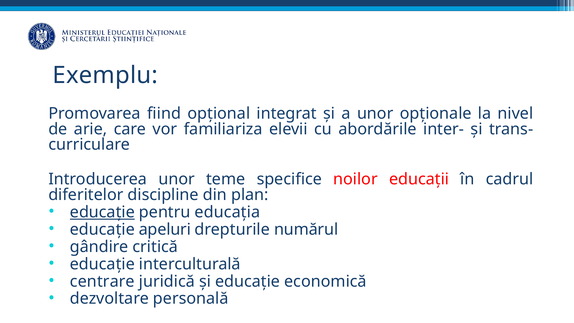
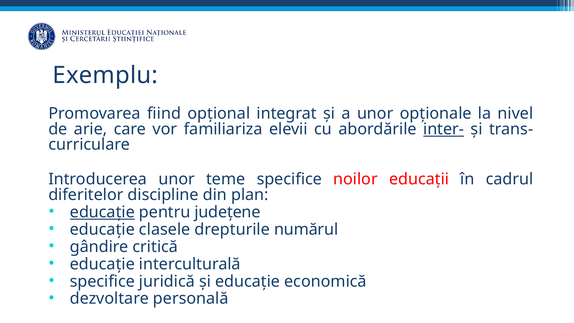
inter- underline: none -> present
educația: educația -> județene
apeluri: apeluri -> clasele
centrare at (102, 281): centrare -> specifice
